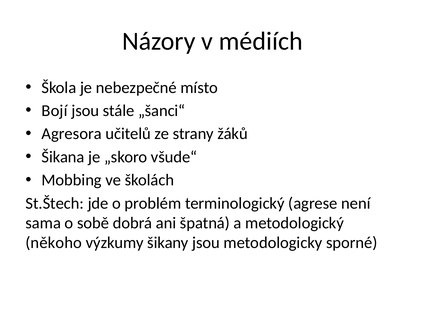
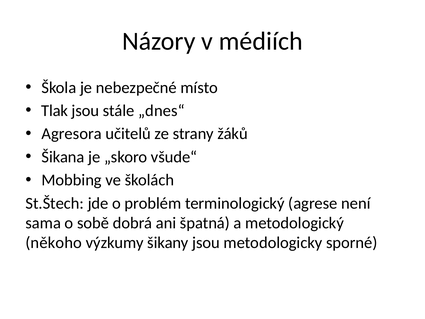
Bojí: Bojí -> Tlak
„šanci“: „šanci“ -> „dnes“
